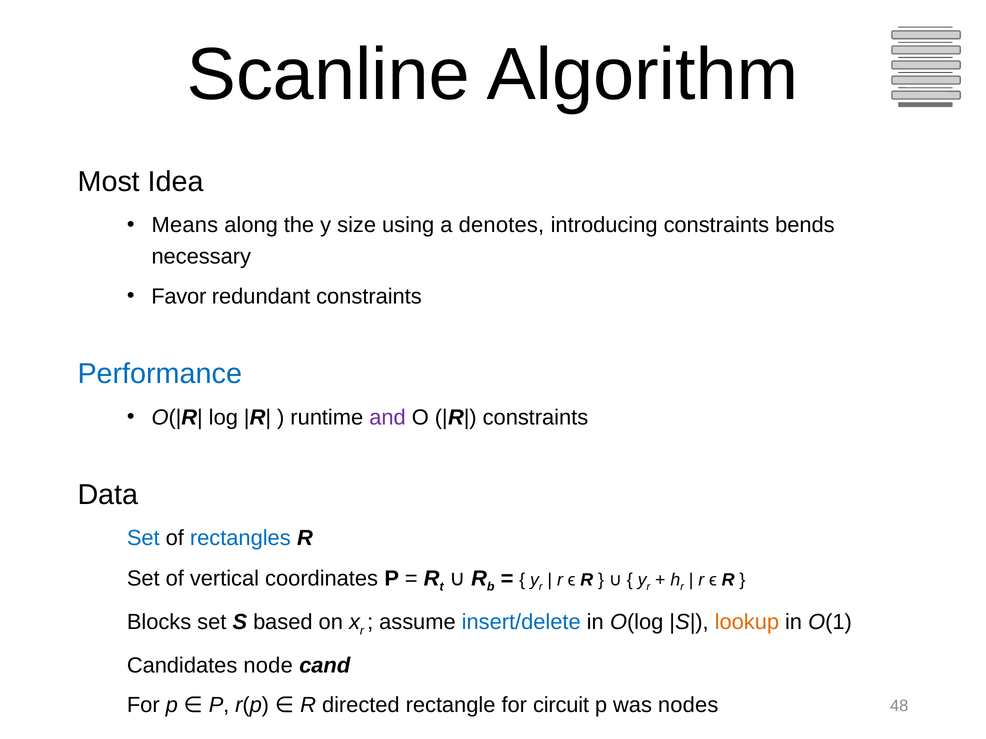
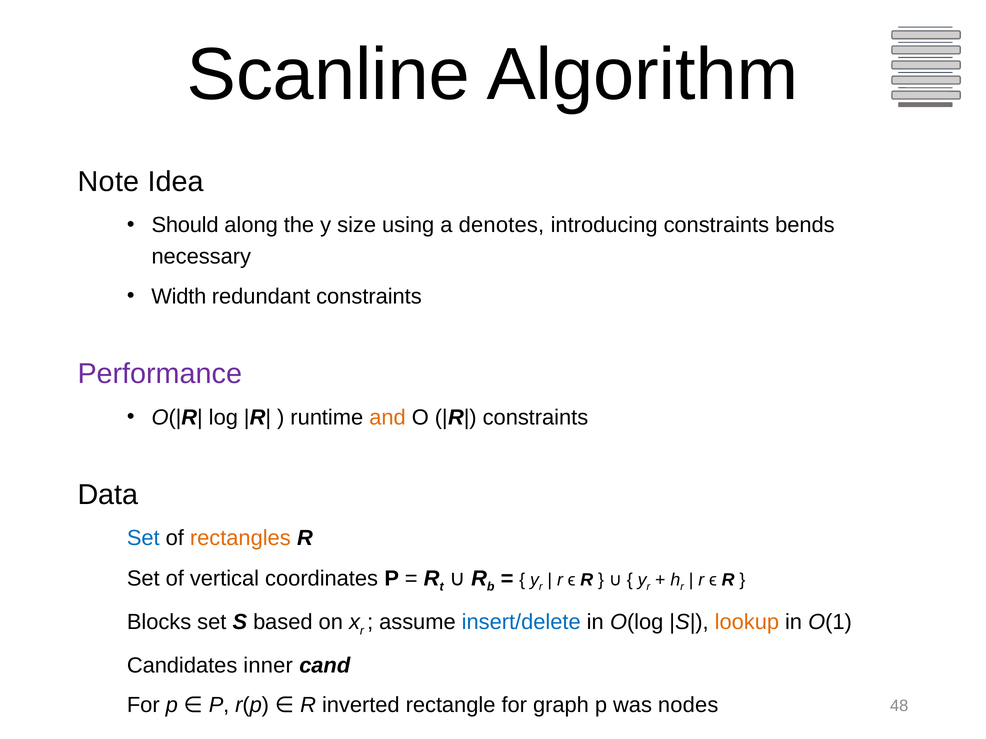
Most: Most -> Note
Means: Means -> Should
Favor: Favor -> Width
Performance colour: blue -> purple
and colour: purple -> orange
rectangles colour: blue -> orange
node: node -> inner
directed: directed -> inverted
circuit: circuit -> graph
